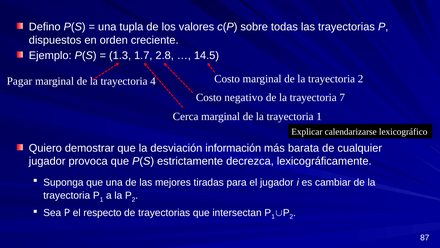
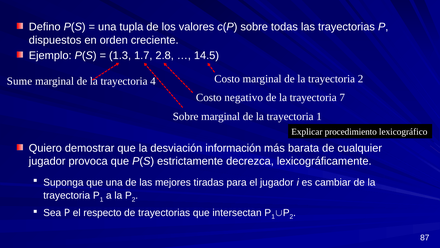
Pagar: Pagar -> Sume
Cerca at (186, 116): Cerca -> Sobre
calendarizarse: calendarizarse -> procedimiento
